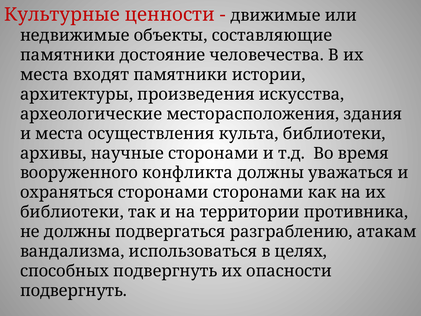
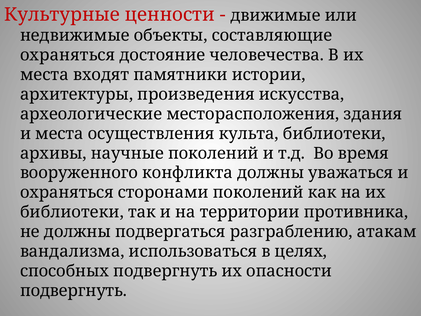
памятники at (68, 55): памятники -> охраняться
научные сторонами: сторонами -> поколений
сторонами сторонами: сторонами -> поколений
